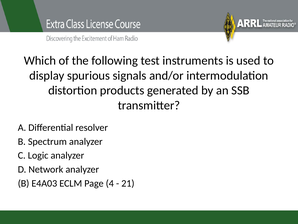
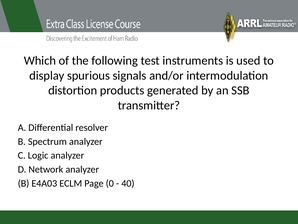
4: 4 -> 0
21: 21 -> 40
